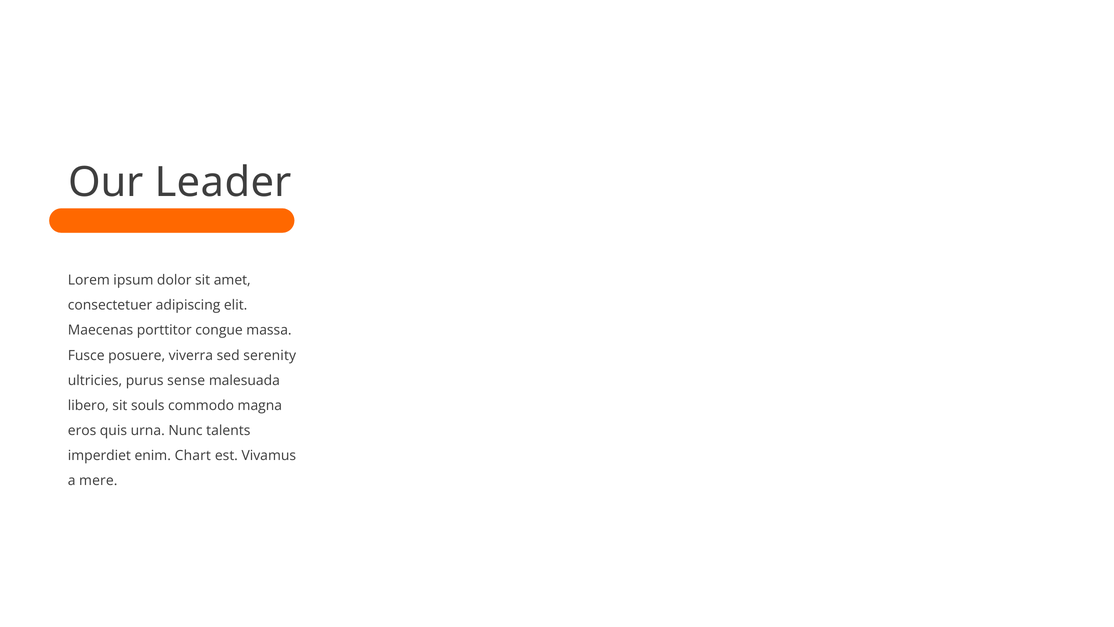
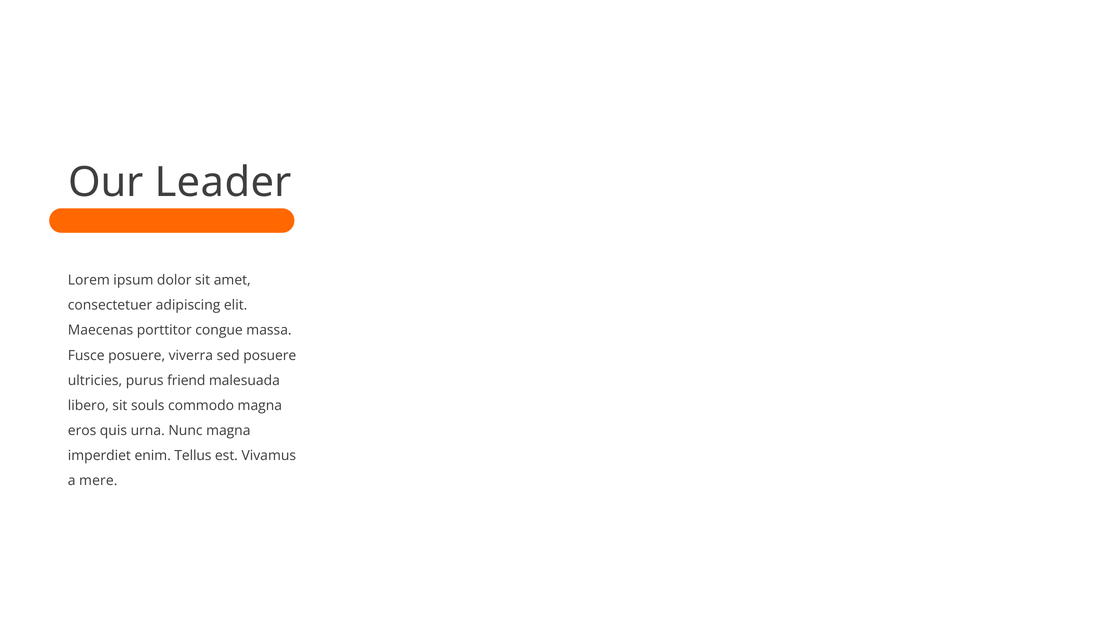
sed serenity: serenity -> posuere
sense: sense -> friend
Nunc talents: talents -> magna
Chart: Chart -> Tellus
